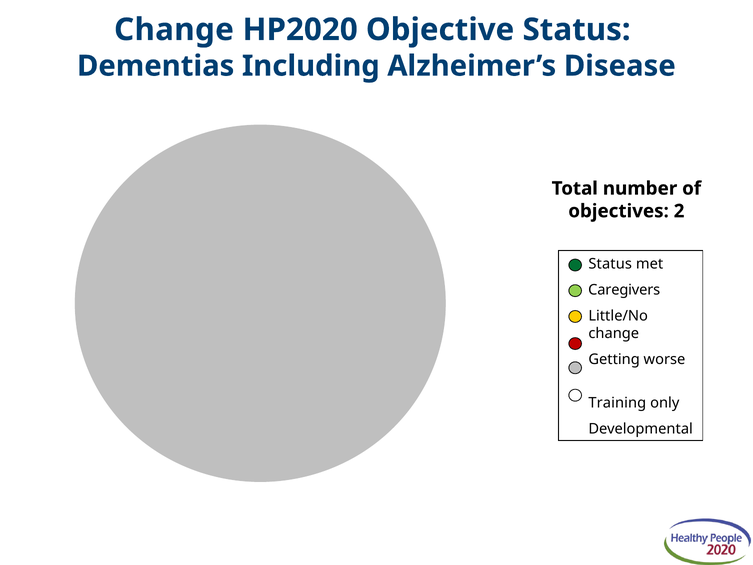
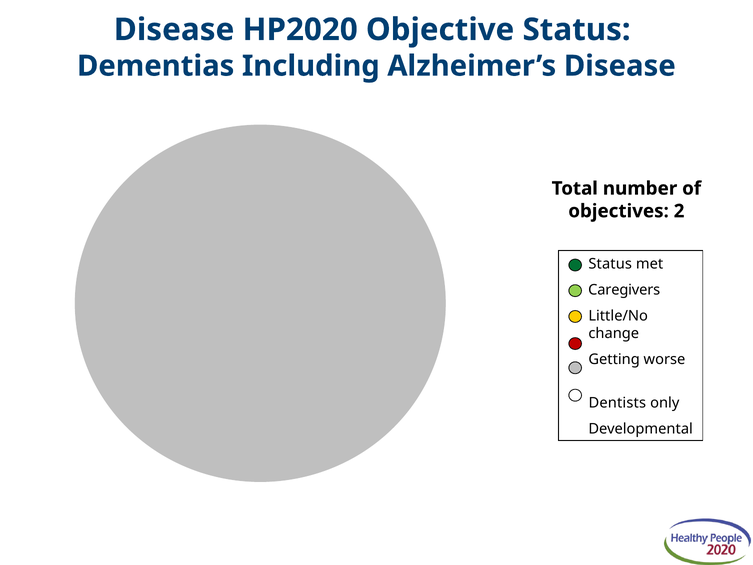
Change at (174, 30): Change -> Disease
Training: Training -> Dentists
